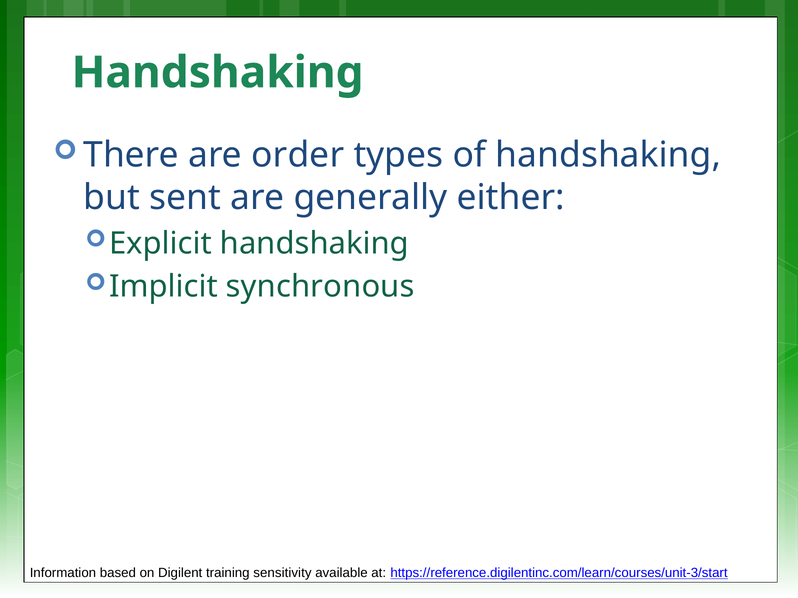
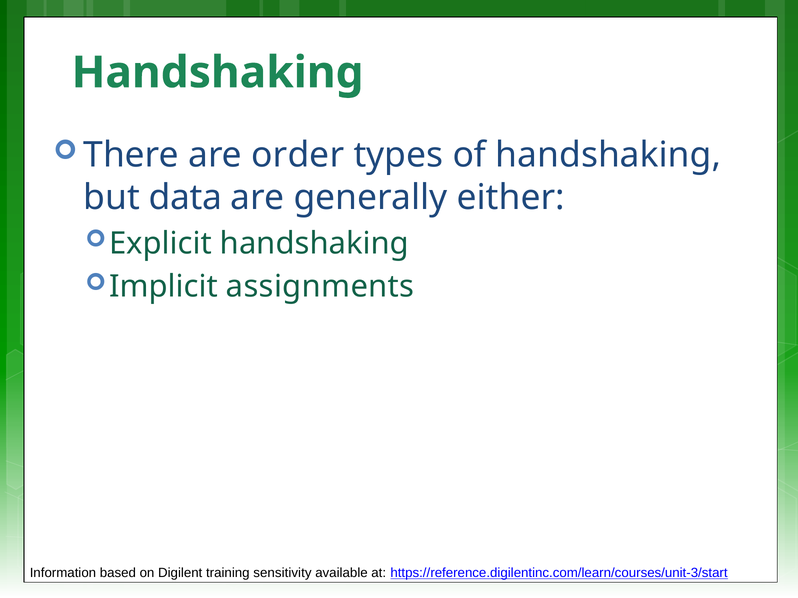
sent: sent -> data
synchronous: synchronous -> assignments
